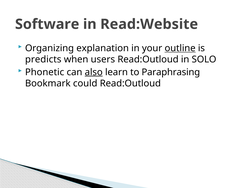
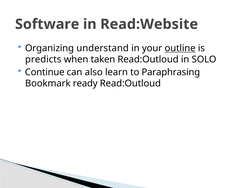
explanation: explanation -> understand
users: users -> taken
Phonetic: Phonetic -> Continue
also underline: present -> none
could: could -> ready
